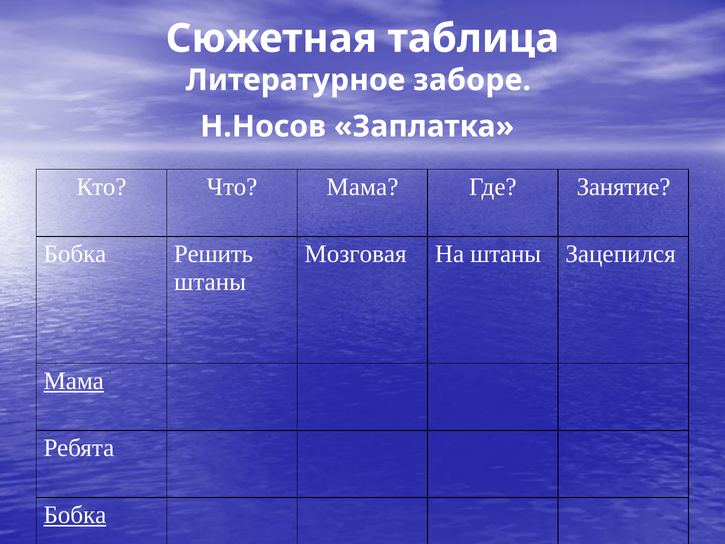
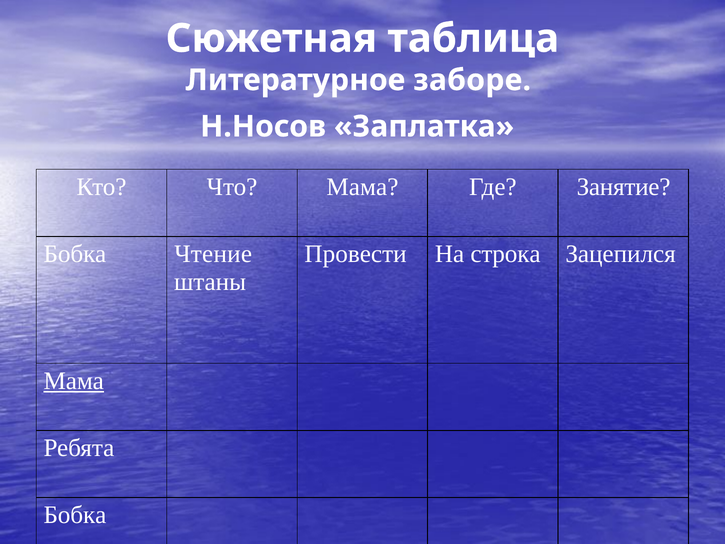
Решить: Решить -> Чтение
Мозговая: Мозговая -> Провести
На штаны: штаны -> строка
Бобка at (75, 515) underline: present -> none
